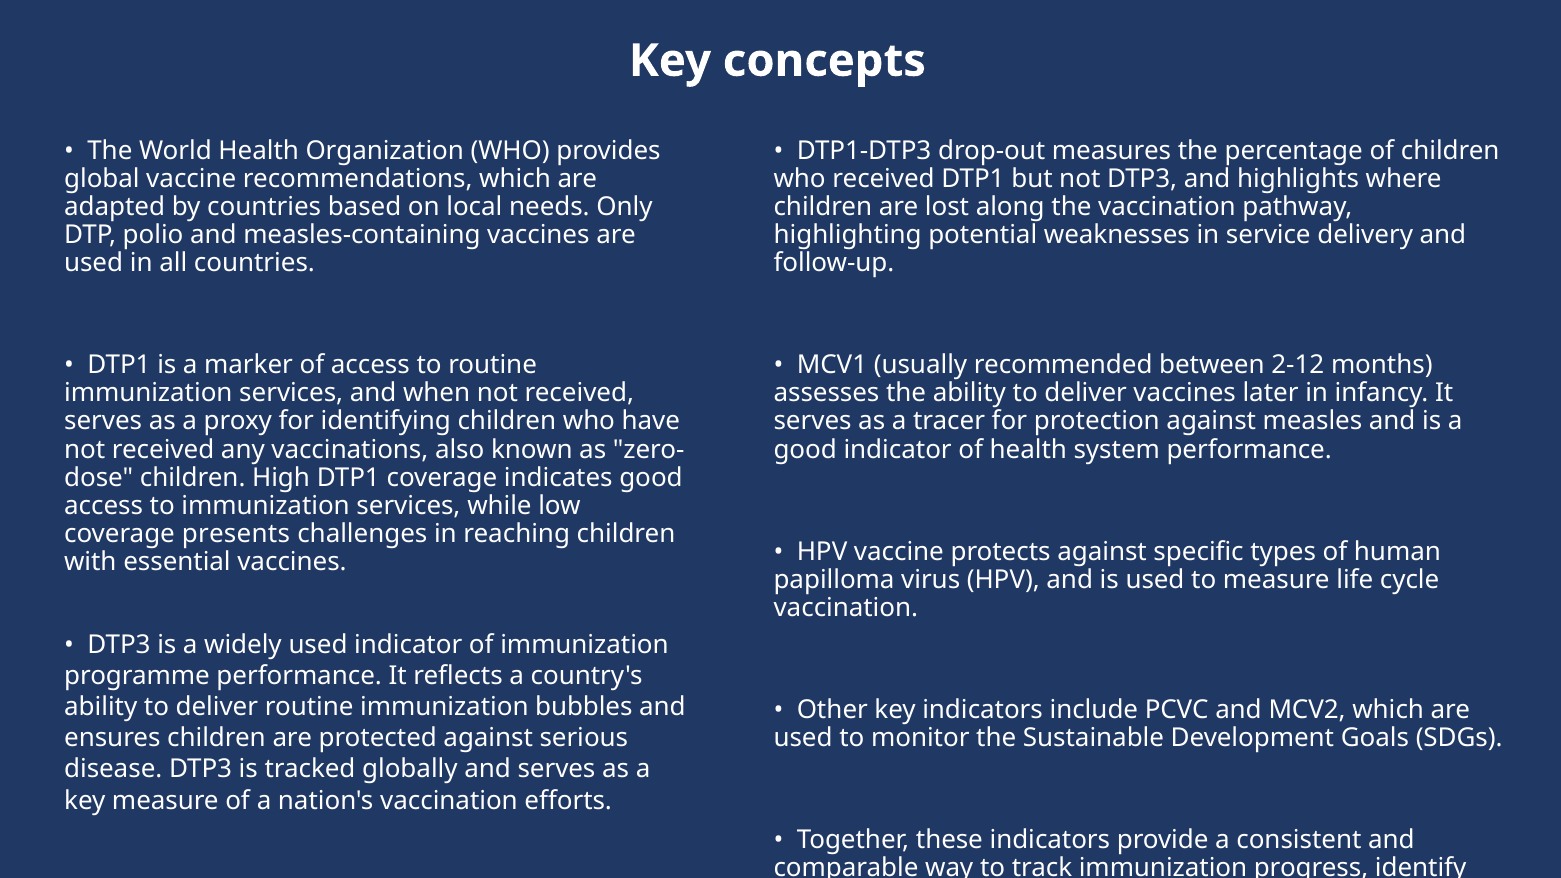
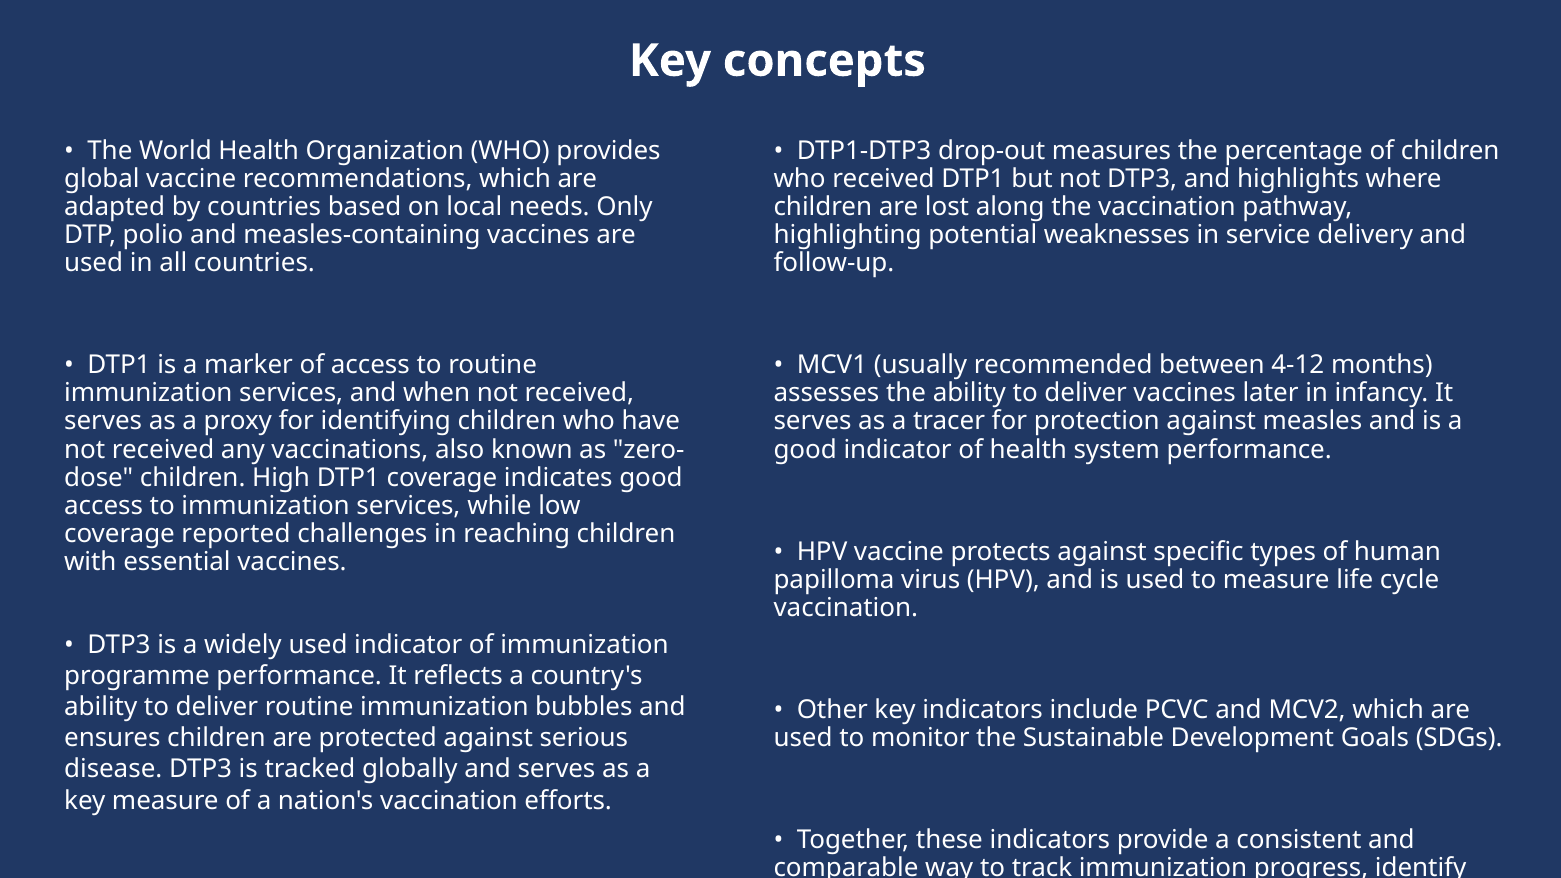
2-12: 2-12 -> 4-12
presents: presents -> reported
